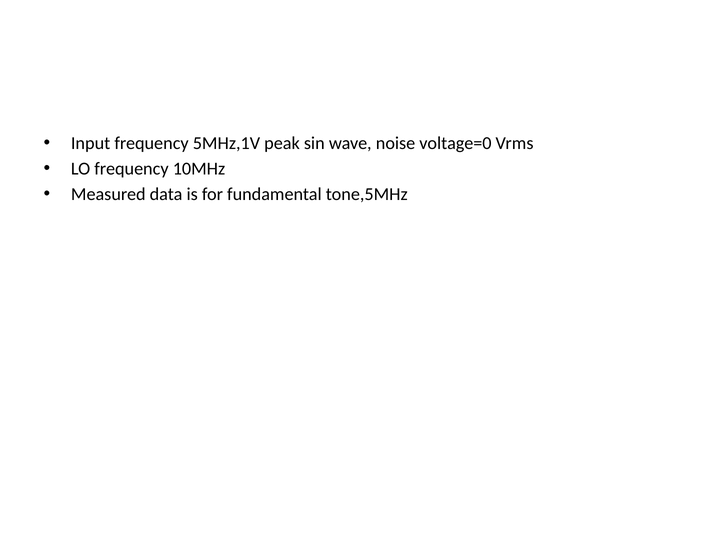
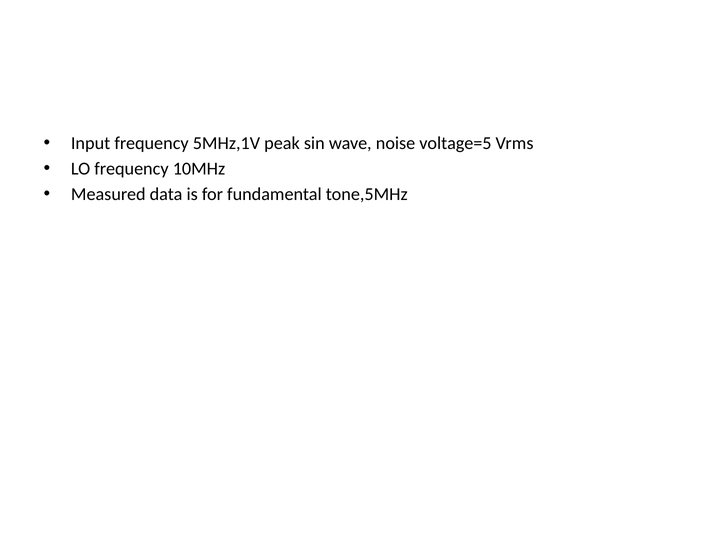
voltage=0: voltage=0 -> voltage=5
